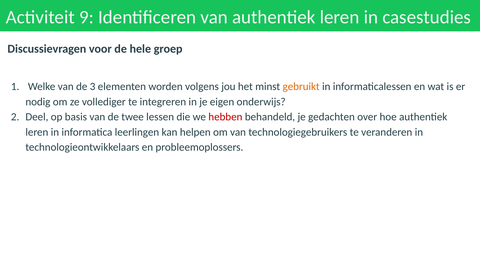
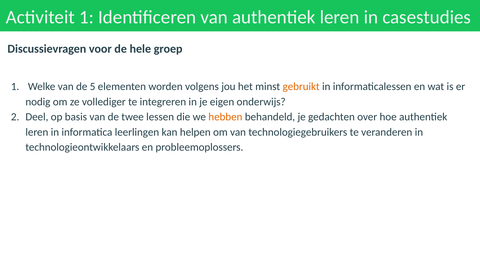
Activiteit 9: 9 -> 1
3: 3 -> 5
hebben colour: red -> orange
